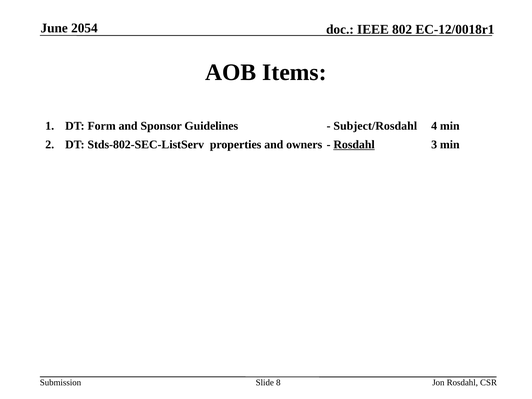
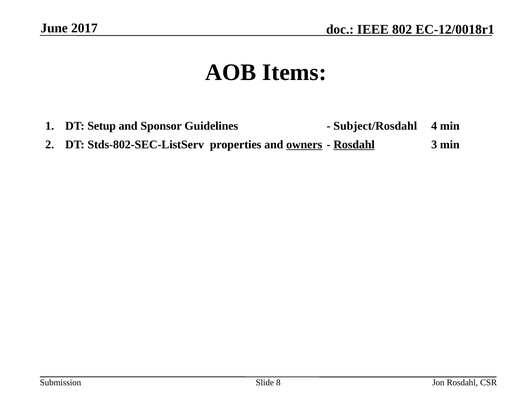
2054: 2054 -> 2017
Form: Form -> Setup
owners underline: none -> present
